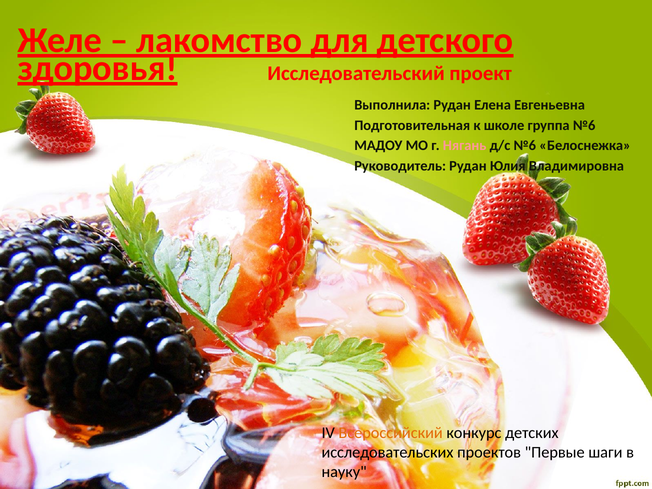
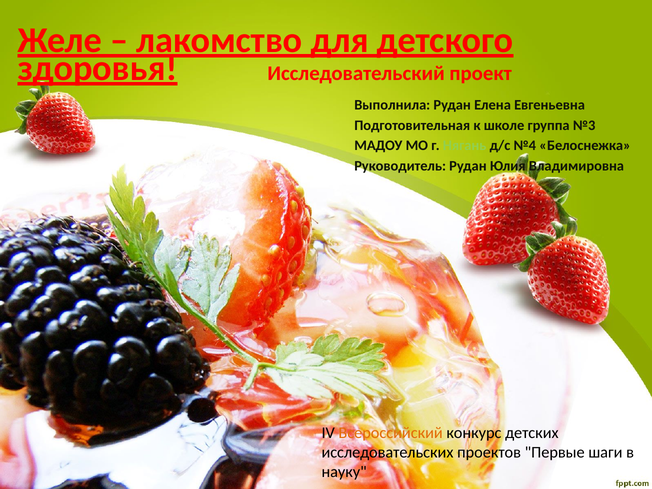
группа №6: №6 -> №3
Нягань colour: pink -> light green
д/с №6: №6 -> №4
